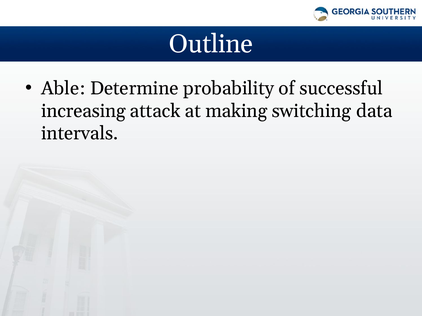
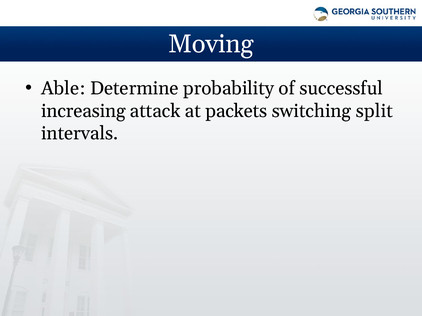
Outline: Outline -> Moving
making: making -> packets
data: data -> split
